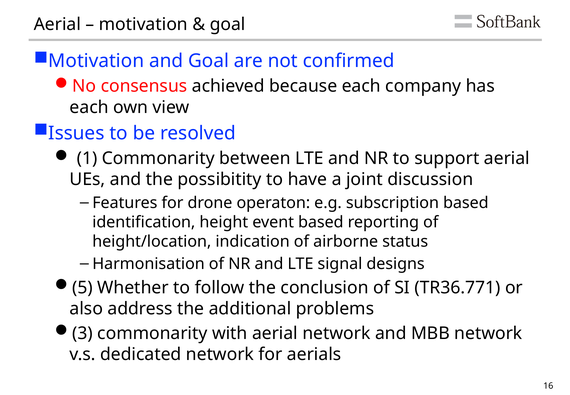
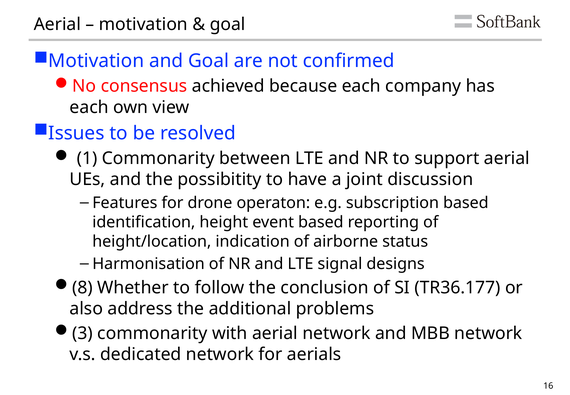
5: 5 -> 8
TR36.771: TR36.771 -> TR36.177
